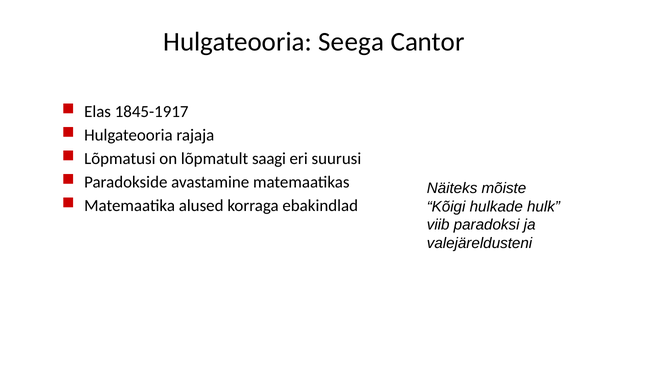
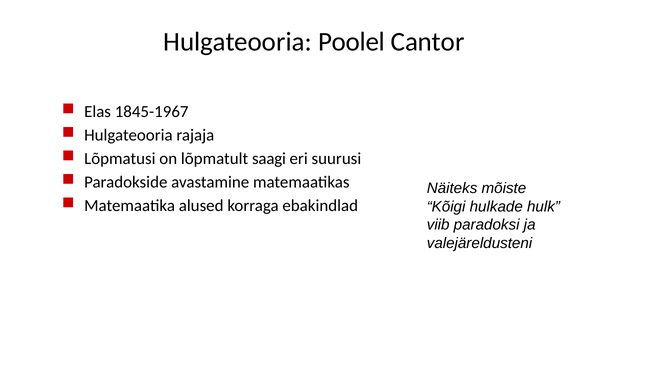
Seega: Seega -> Poolel
1845-1917: 1845-1917 -> 1845-1967
